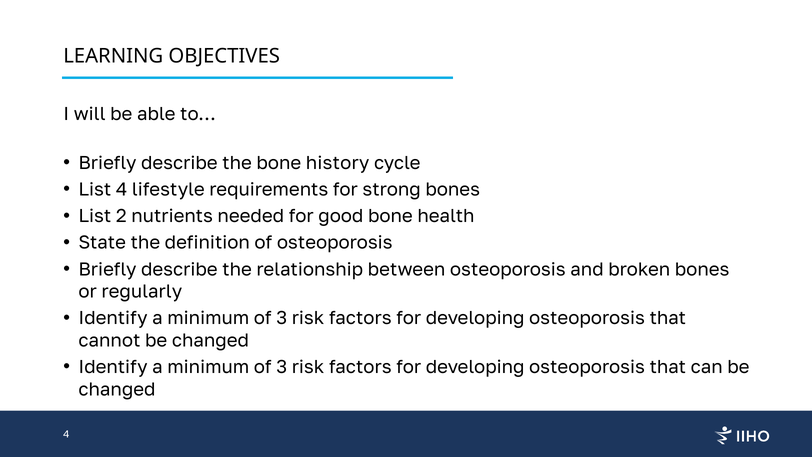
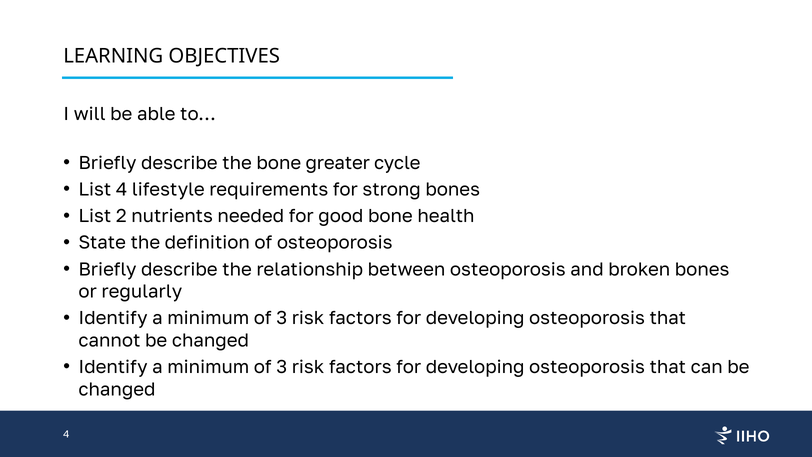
history: history -> greater
